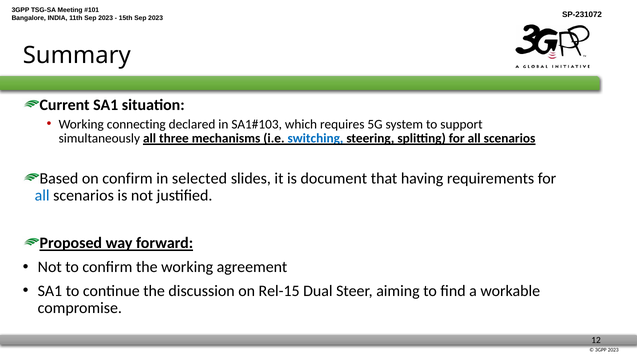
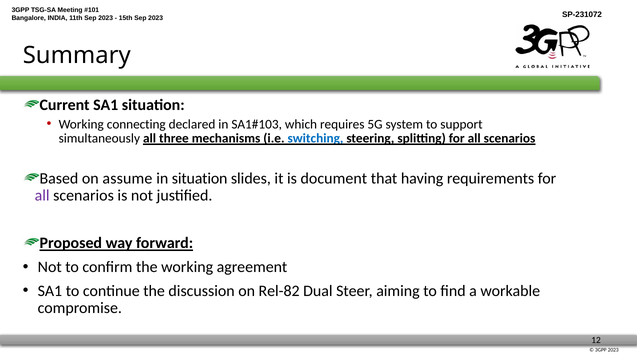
on confirm: confirm -> assume
in selected: selected -> situation
all at (42, 196) colour: blue -> purple
Rel-15: Rel-15 -> Rel-82
